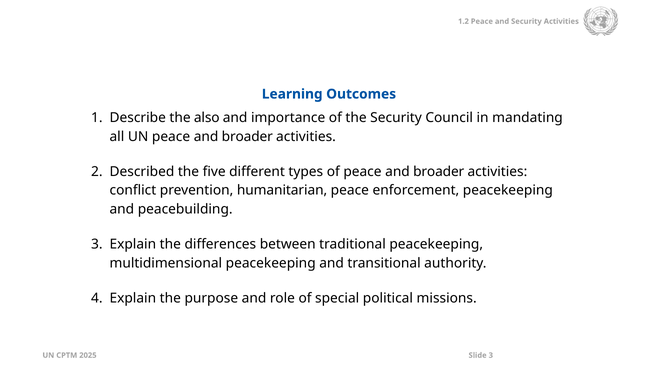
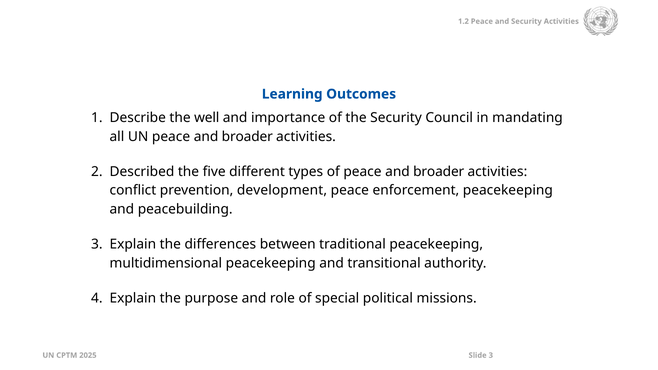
also: also -> well
humanitarian: humanitarian -> development
